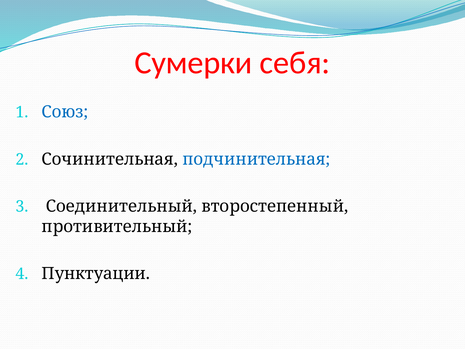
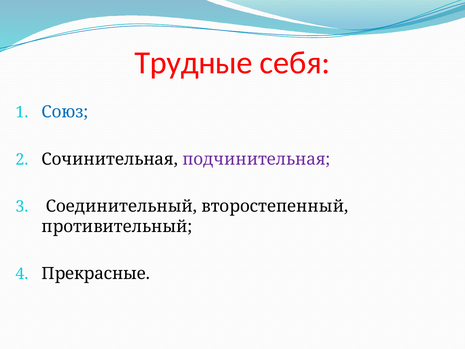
Сумерки: Сумерки -> Трудные
подчинительная colour: blue -> purple
Пунктуации: Пунктуации -> Прекрасные
